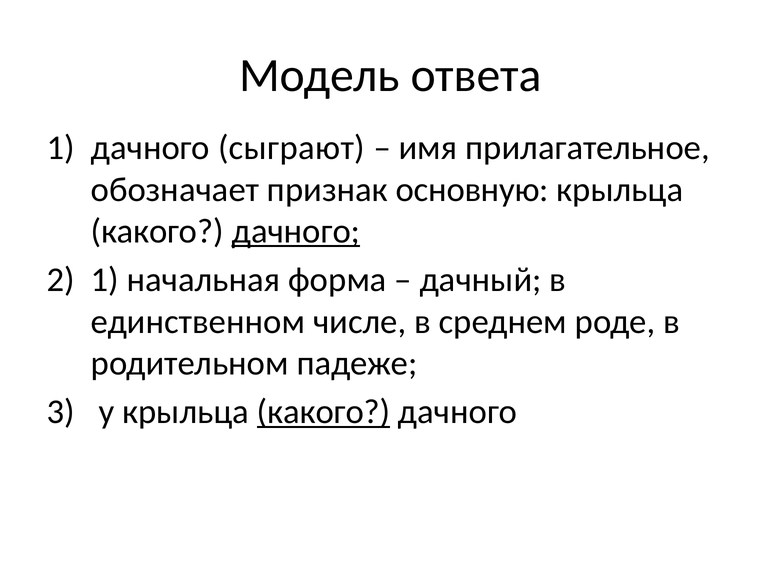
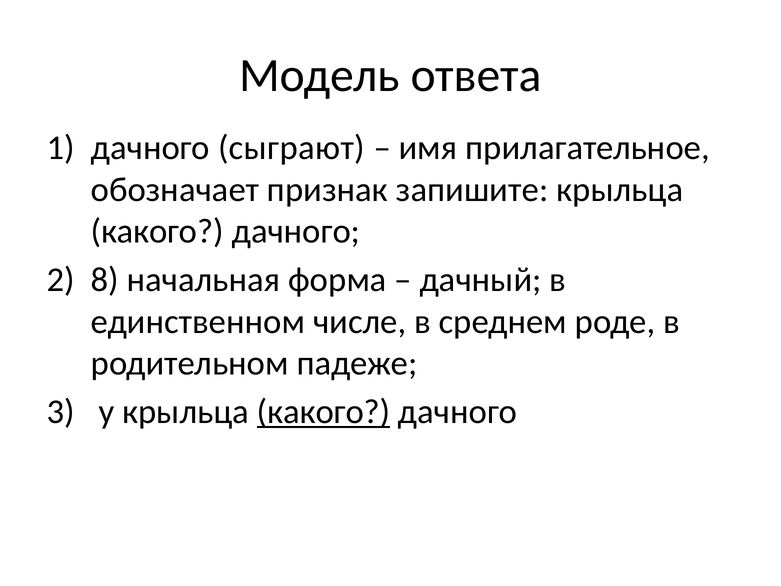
основную: основную -> запишите
дачного at (296, 231) underline: present -> none
2 1: 1 -> 8
